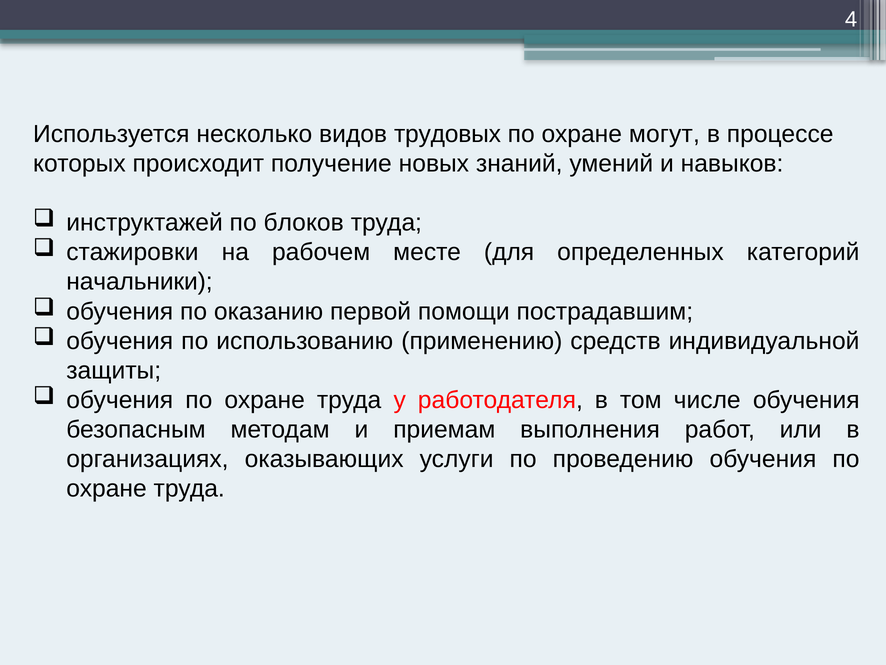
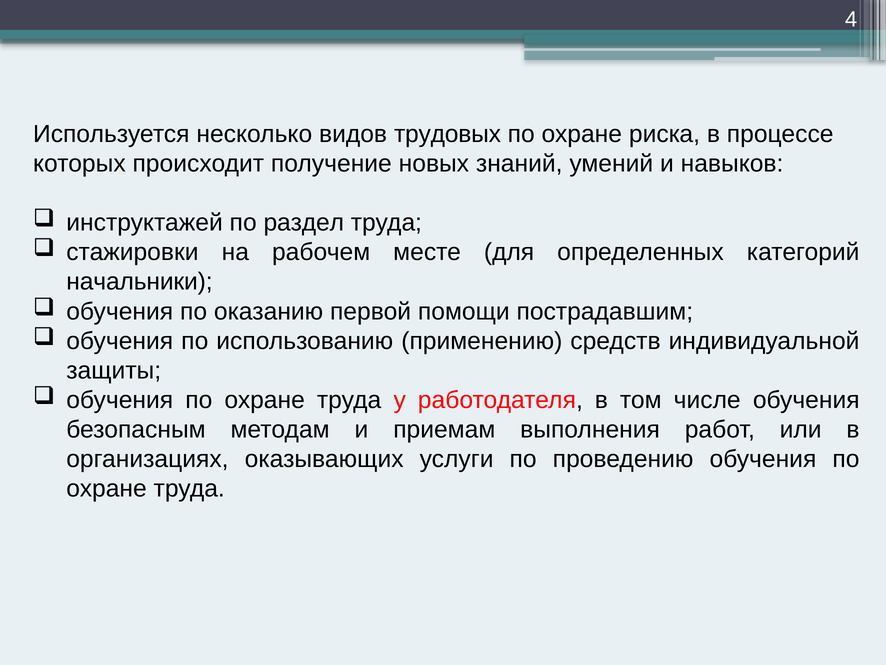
могут: могут -> риска
блоков: блоков -> раздел
